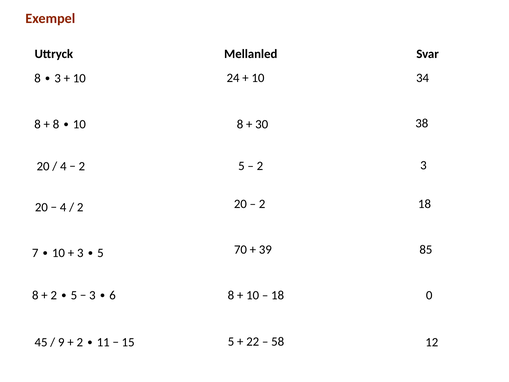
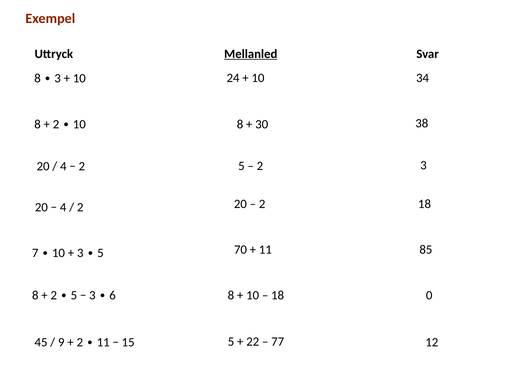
Mellanled underline: none -> present
8 at (56, 124): 8 -> 2
39 at (265, 249): 39 -> 11
58: 58 -> 77
